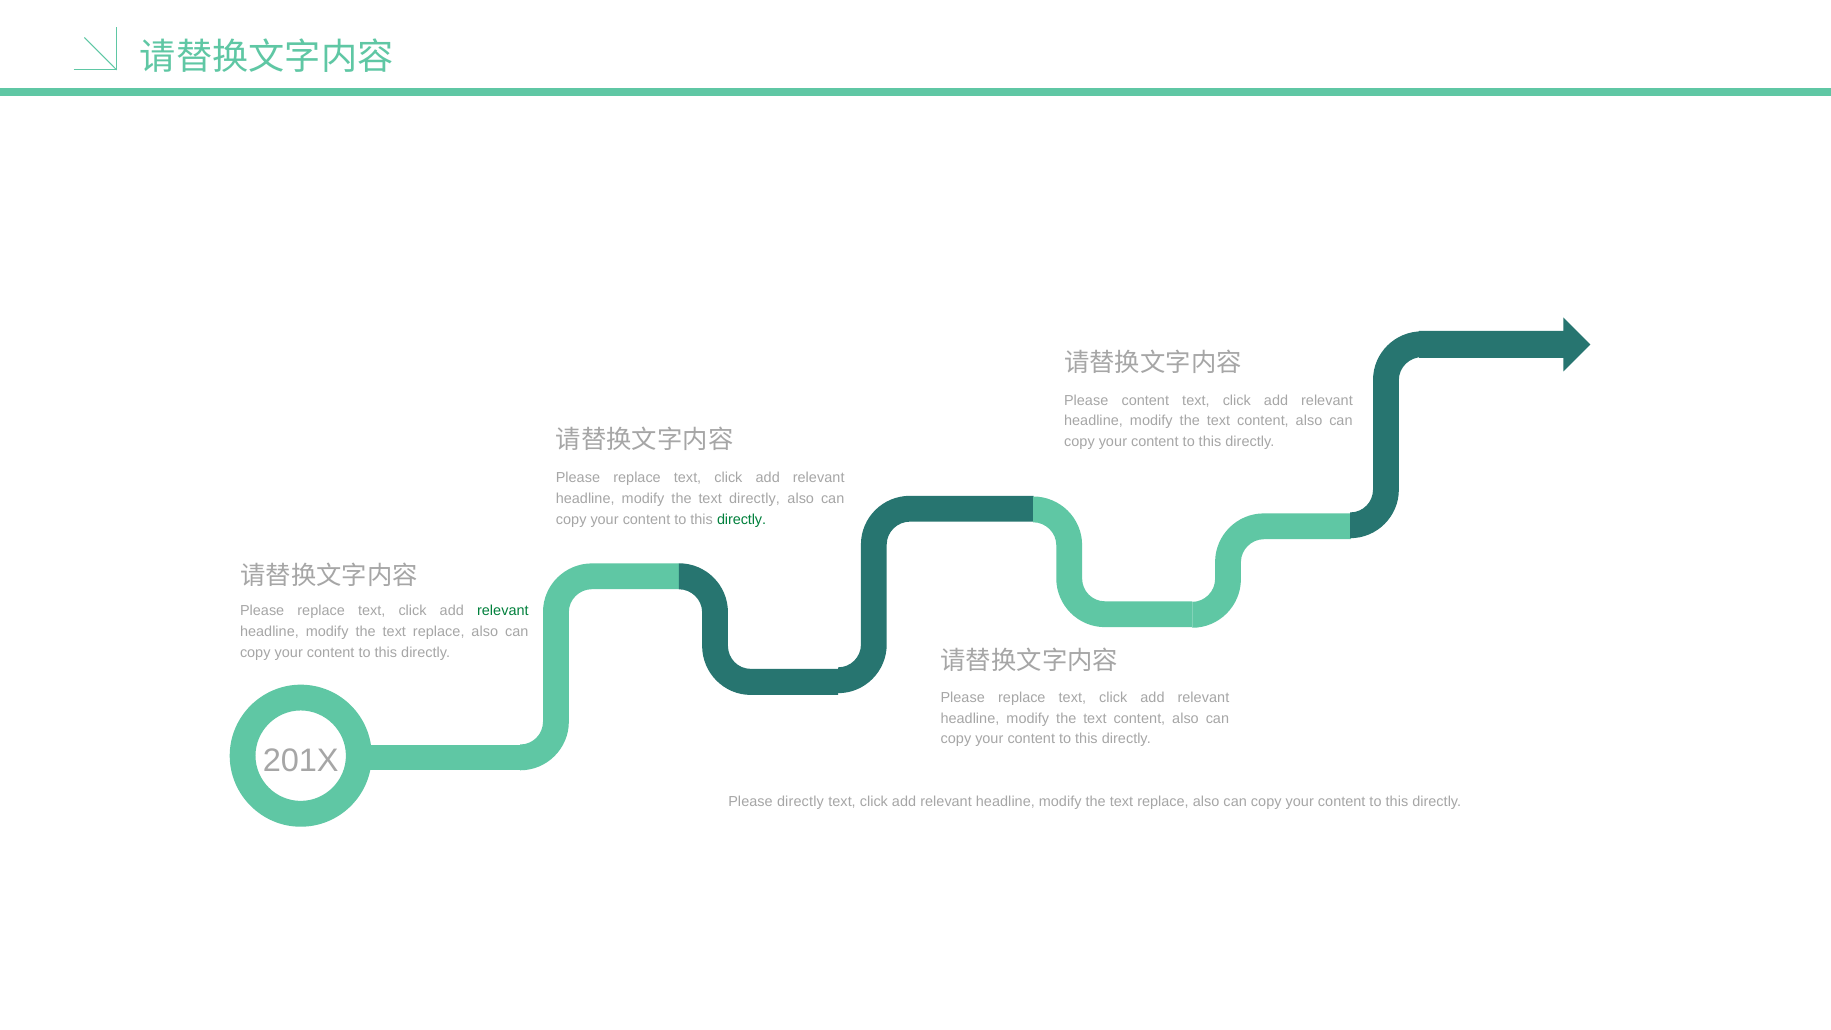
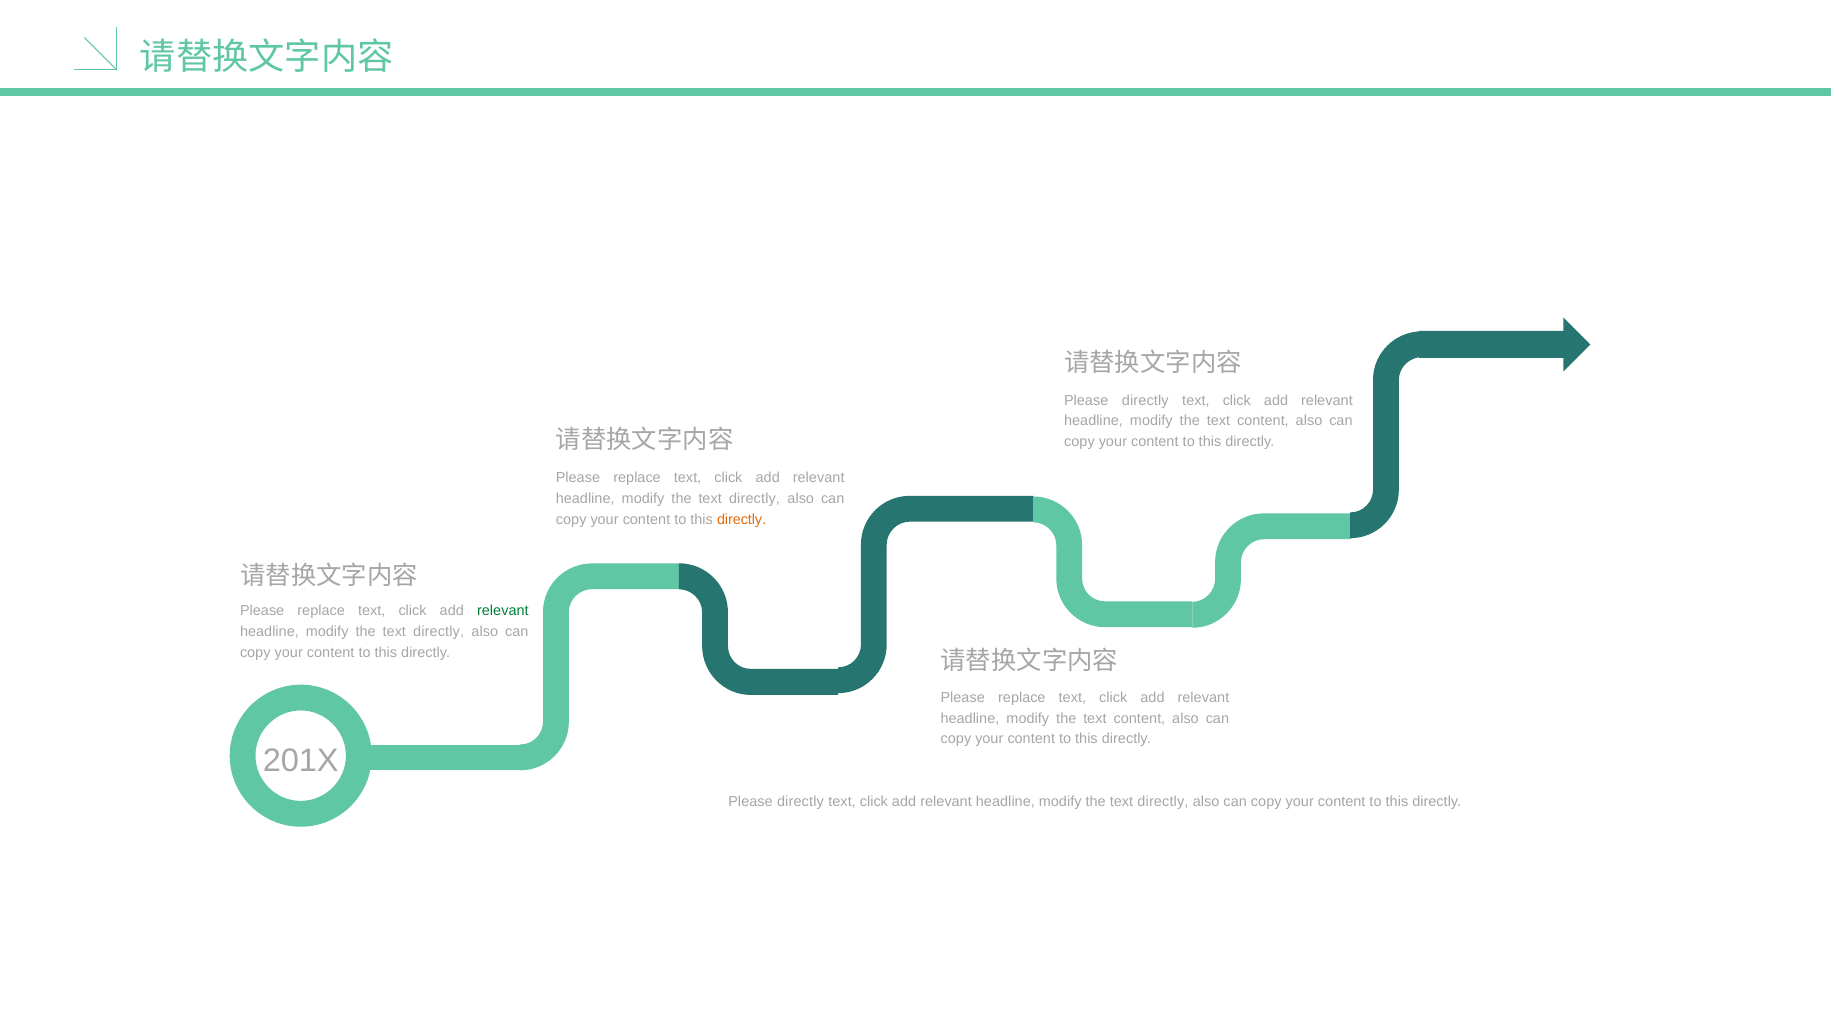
content at (1145, 400): content -> directly
directly at (742, 519) colour: green -> orange
replace at (439, 631): replace -> directly
replace at (1163, 802): replace -> directly
